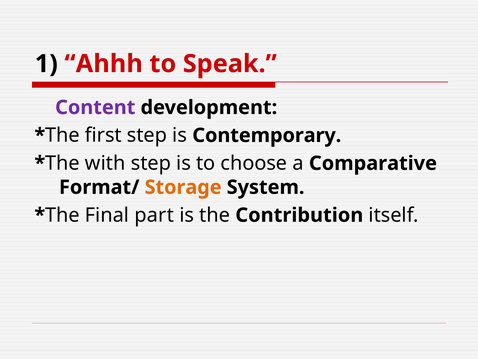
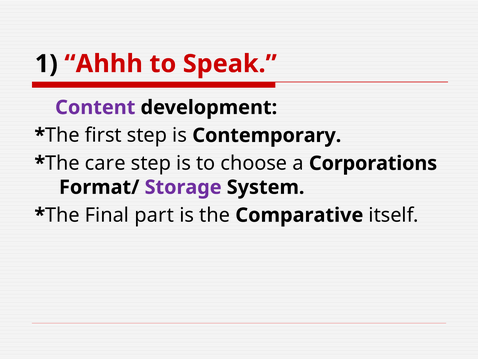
with: with -> care
Comparative: Comparative -> Corporations
Storage colour: orange -> purple
Contribution: Contribution -> Comparative
